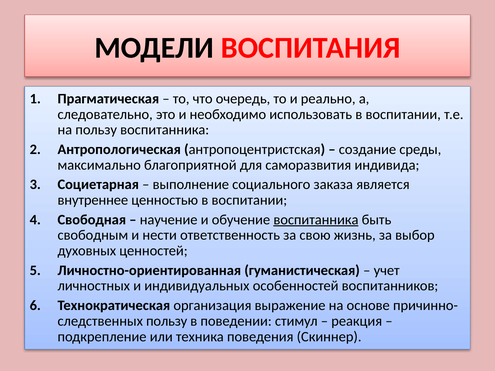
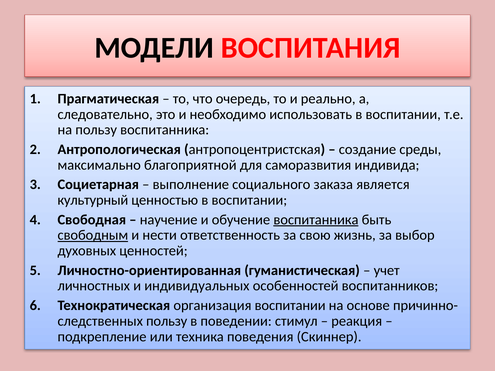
внутреннее: внутреннее -> культурный
свободным underline: none -> present
организация выражение: выражение -> воспитании
